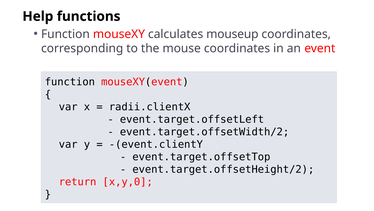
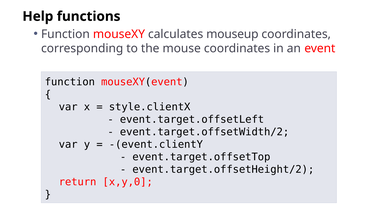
radii.clientX: radii.clientX -> style.clientX
